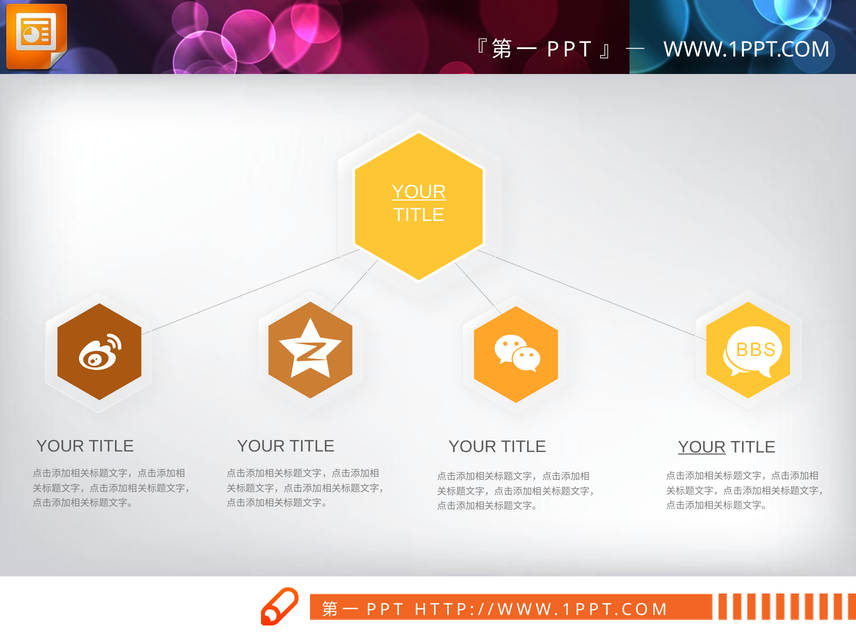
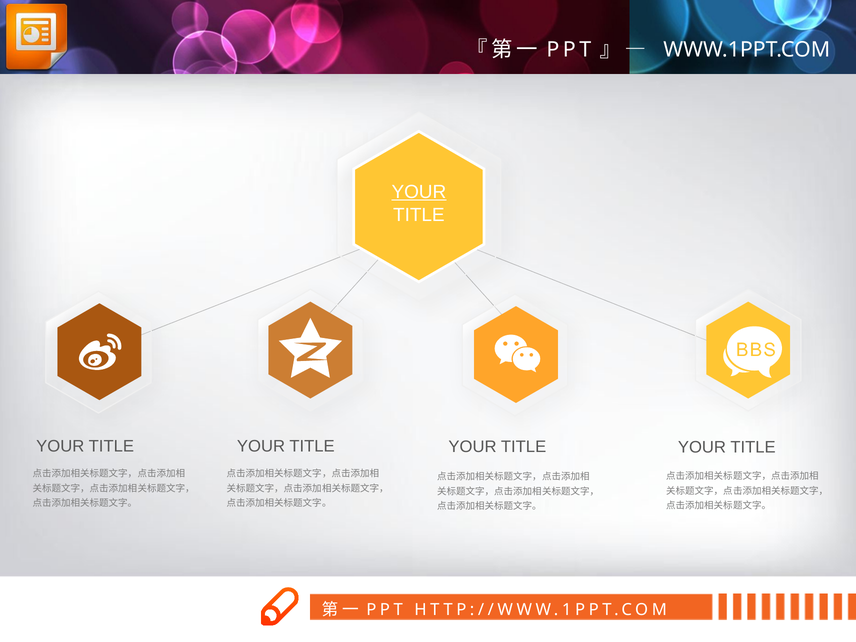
YOUR at (702, 447) underline: present -> none
